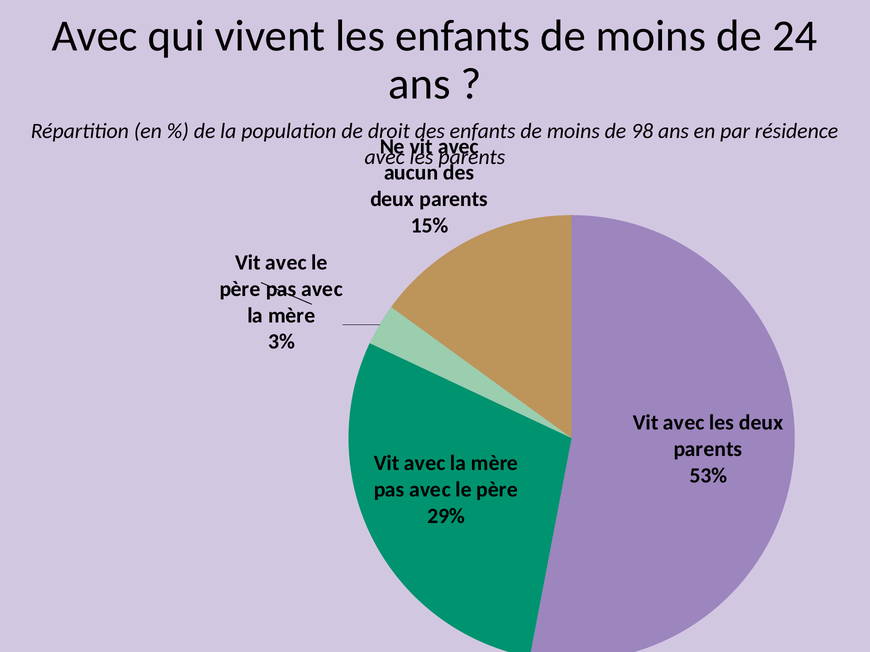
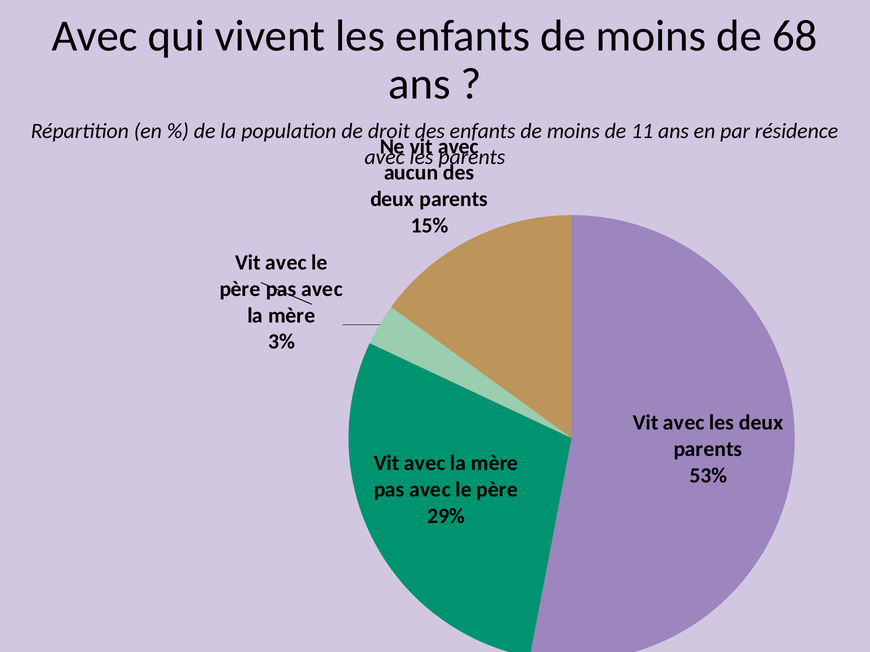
24: 24 -> 68
98: 98 -> 11
